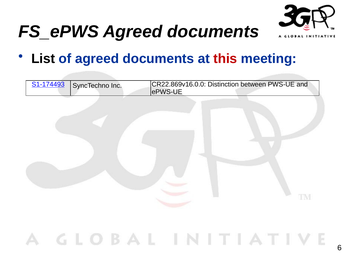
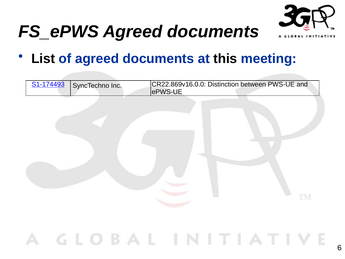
this colour: red -> black
